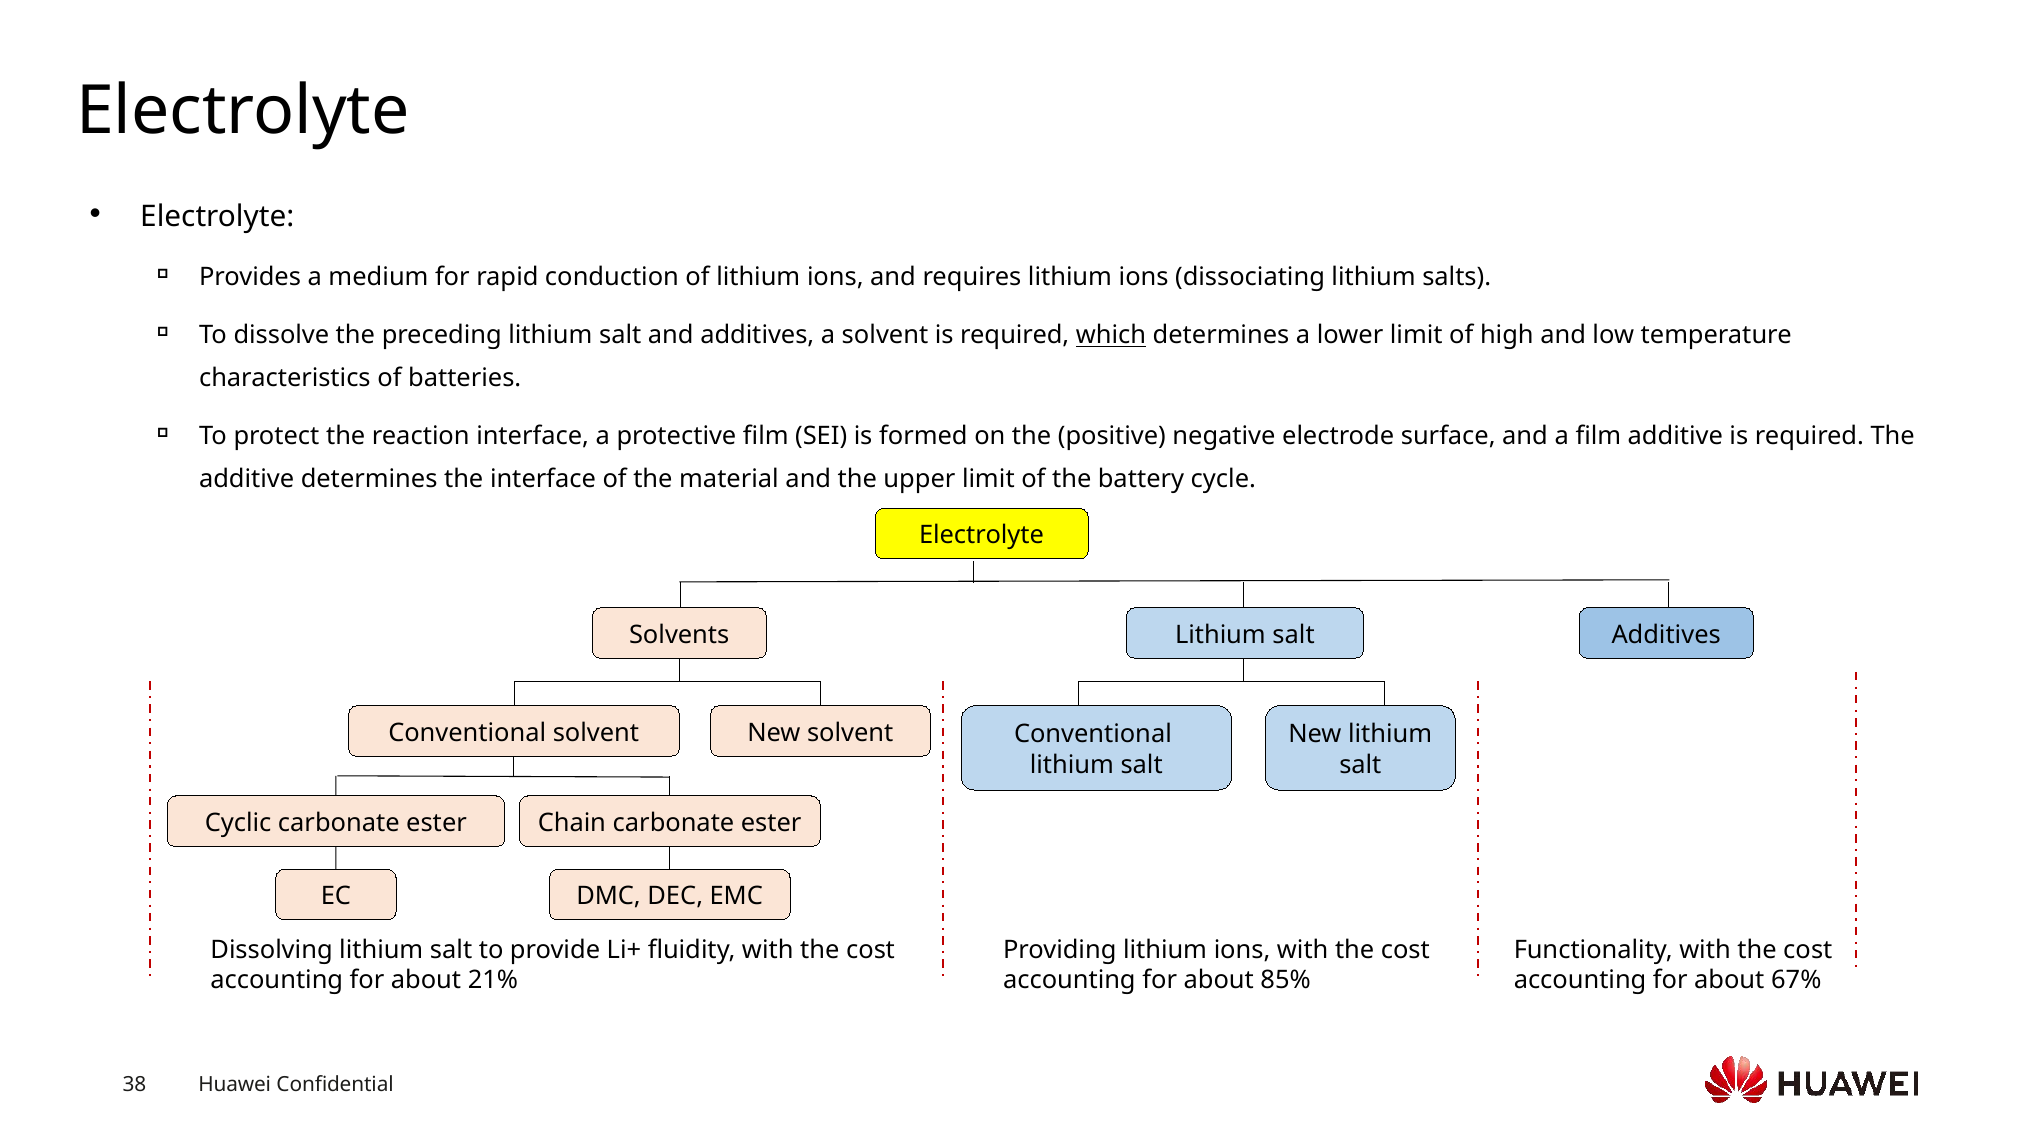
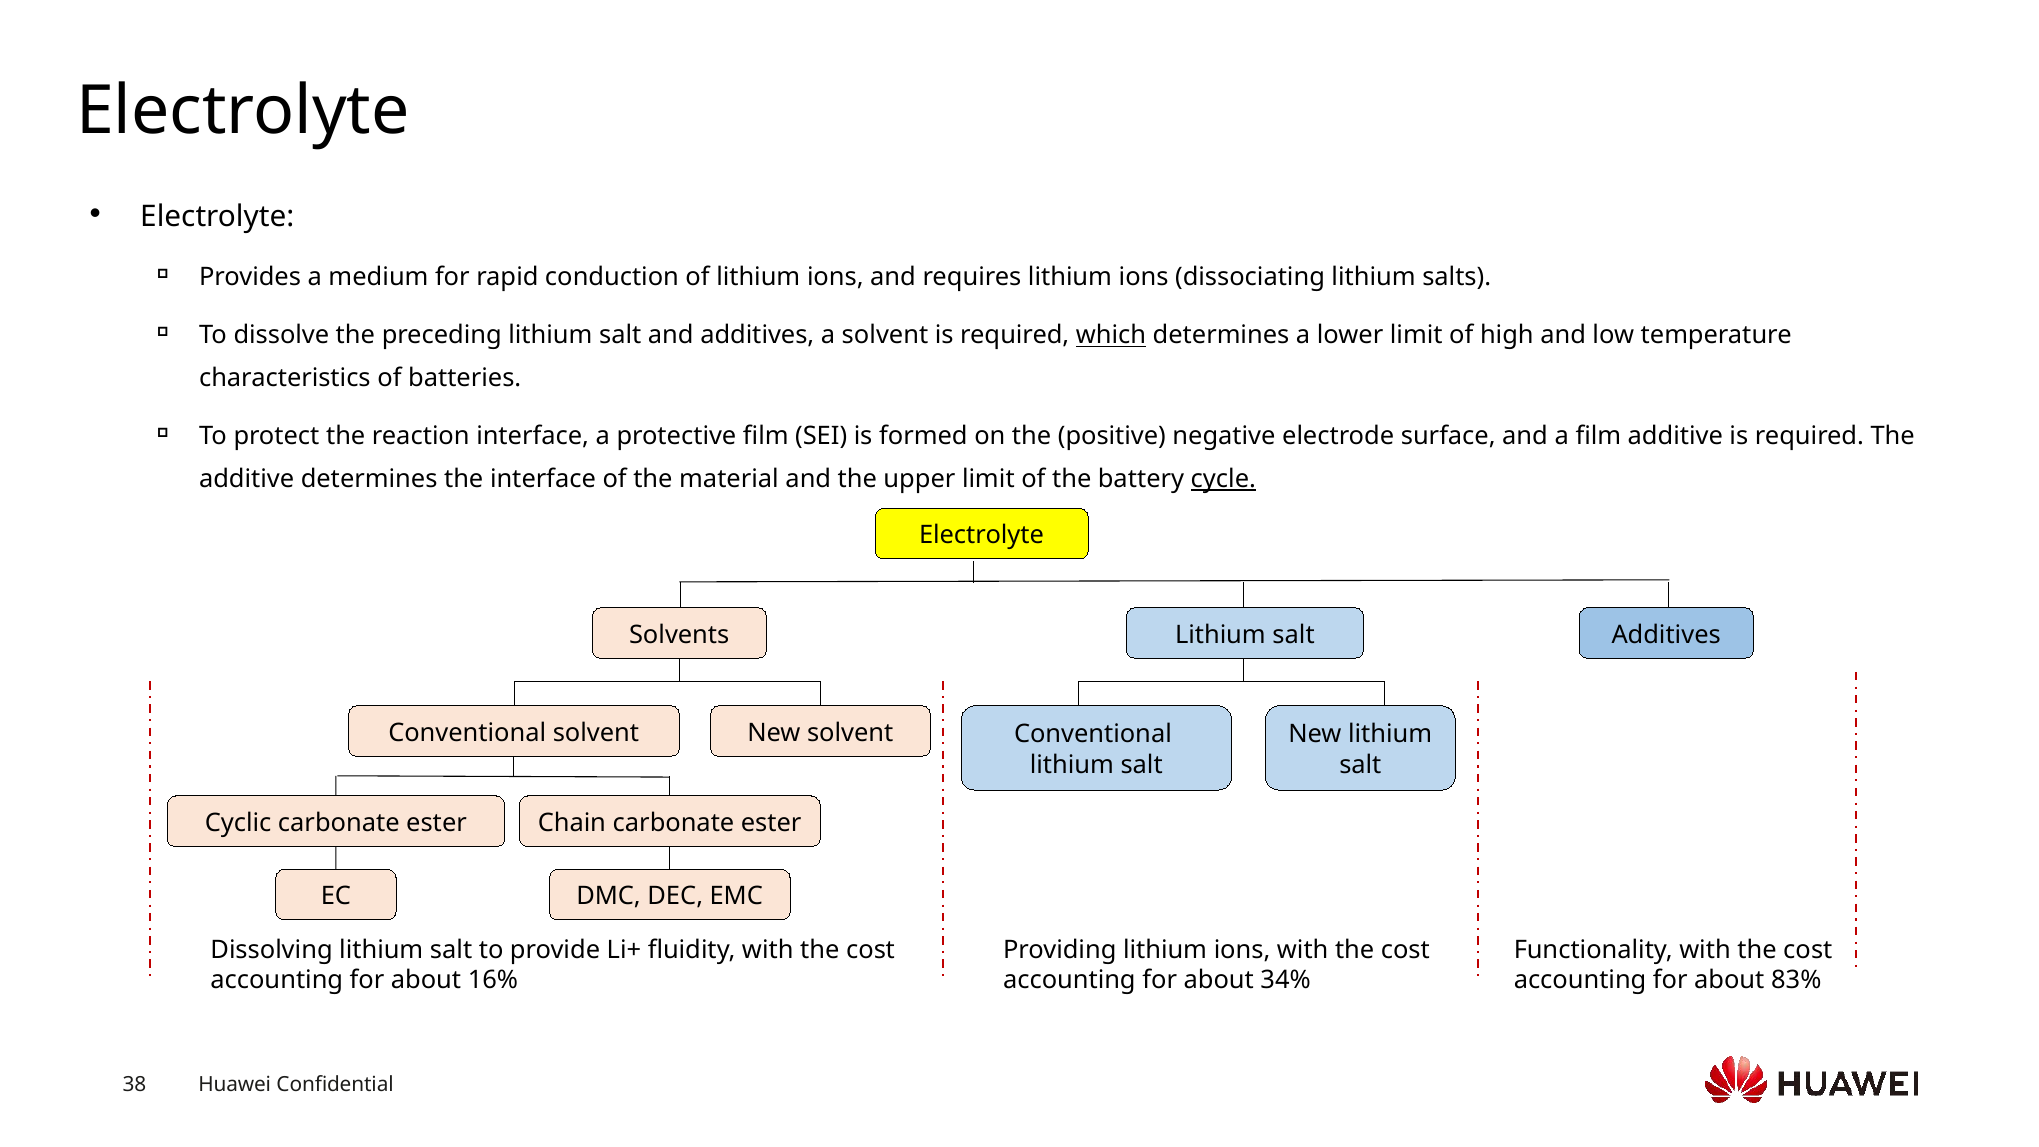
cycle underline: none -> present
21%: 21% -> 16%
85%: 85% -> 34%
67%: 67% -> 83%
